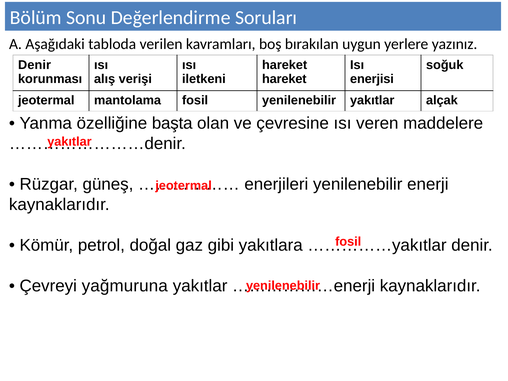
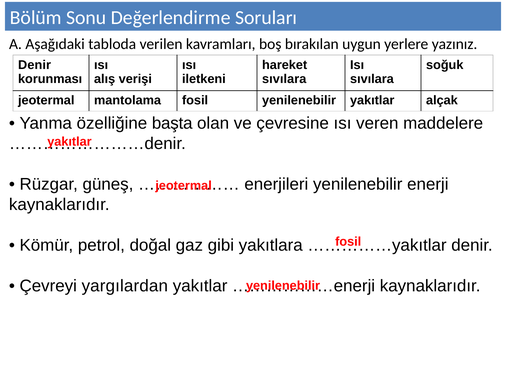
hareket at (284, 79): hareket -> sıvılara
enerjisi at (372, 79): enerjisi -> sıvılara
yağmuruna: yağmuruna -> yargılardan
